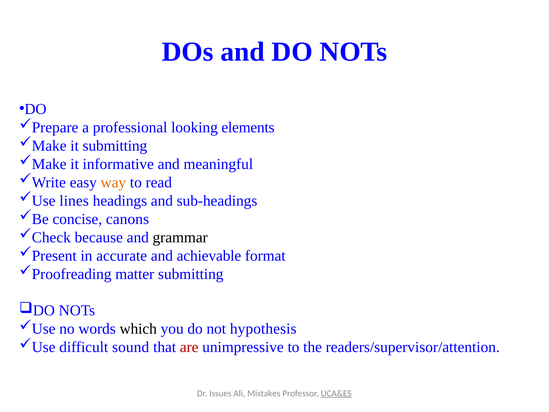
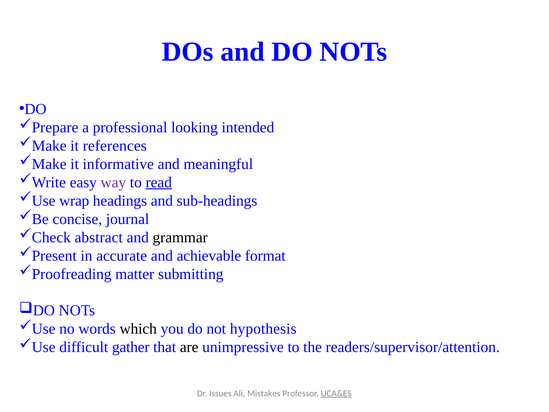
elements: elements -> intended
it submitting: submitting -> references
way colour: orange -> purple
read underline: none -> present
lines: lines -> wrap
canons: canons -> journal
because: because -> abstract
sound: sound -> gather
are colour: red -> black
